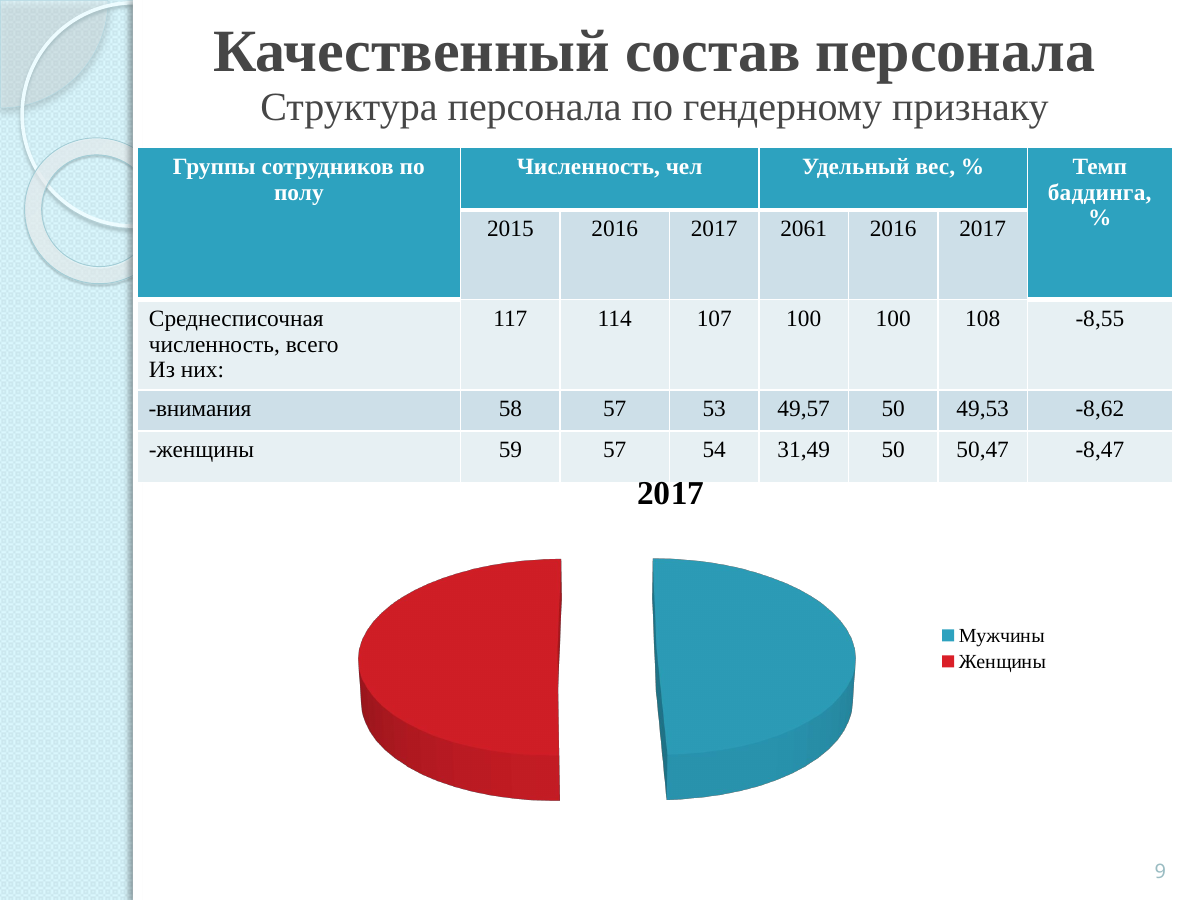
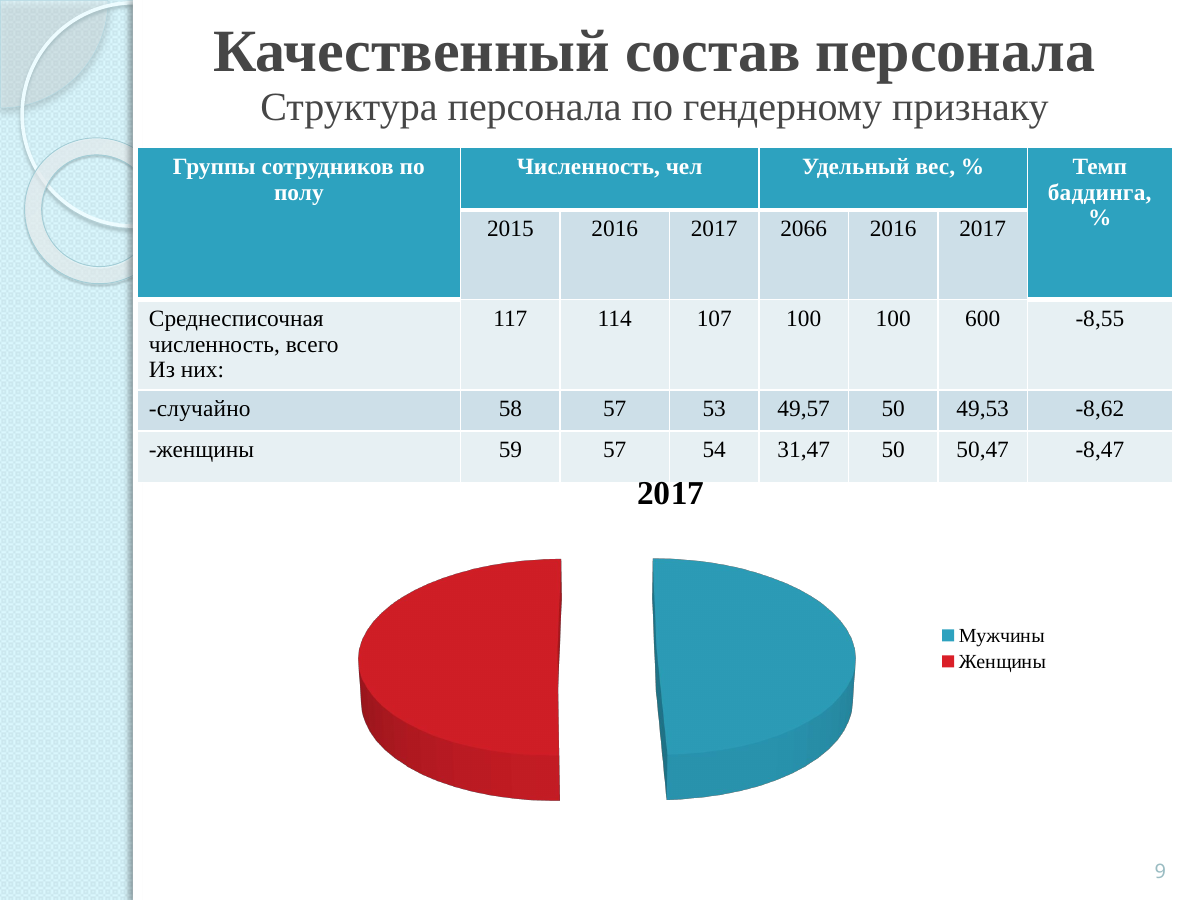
2061: 2061 -> 2066
108: 108 -> 600
внимания: внимания -> случайно
31,49: 31,49 -> 31,47
